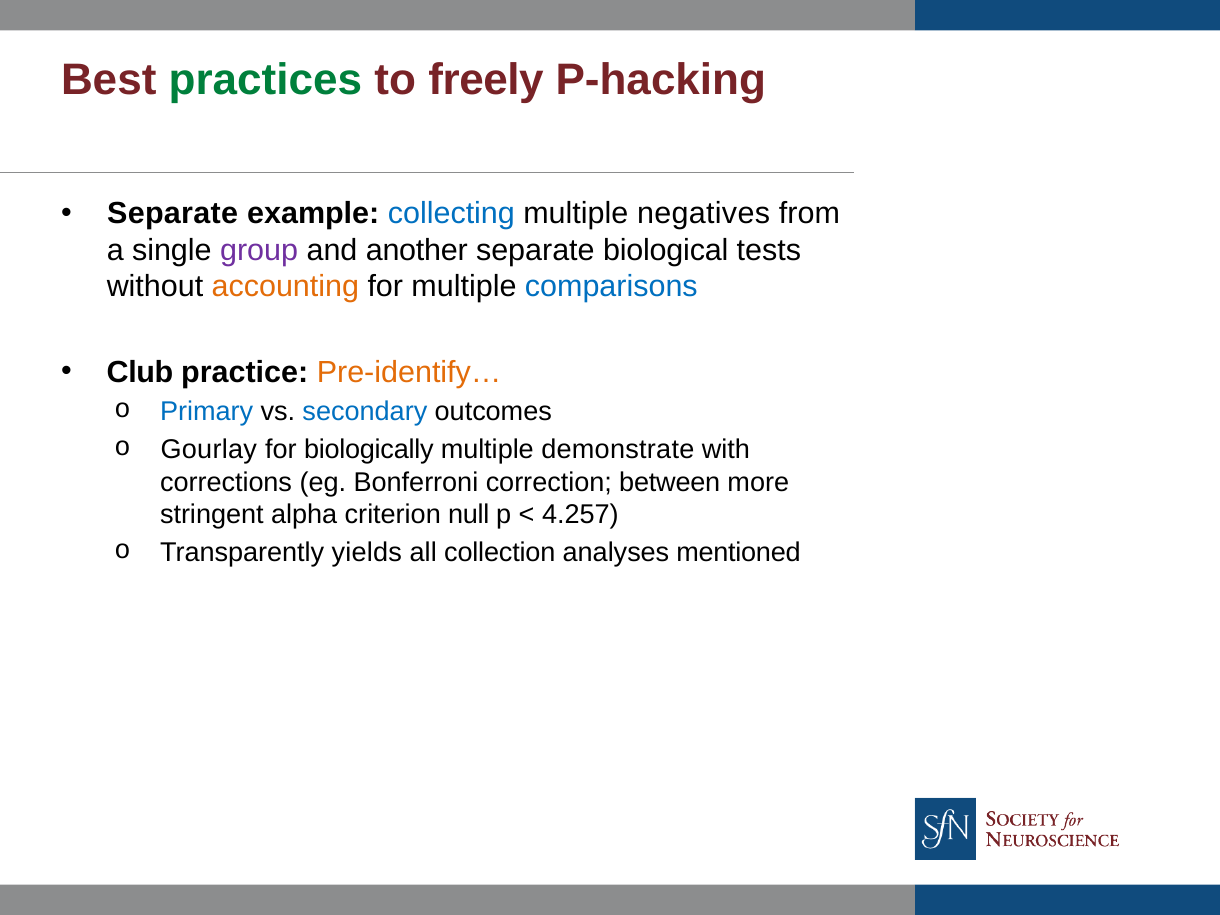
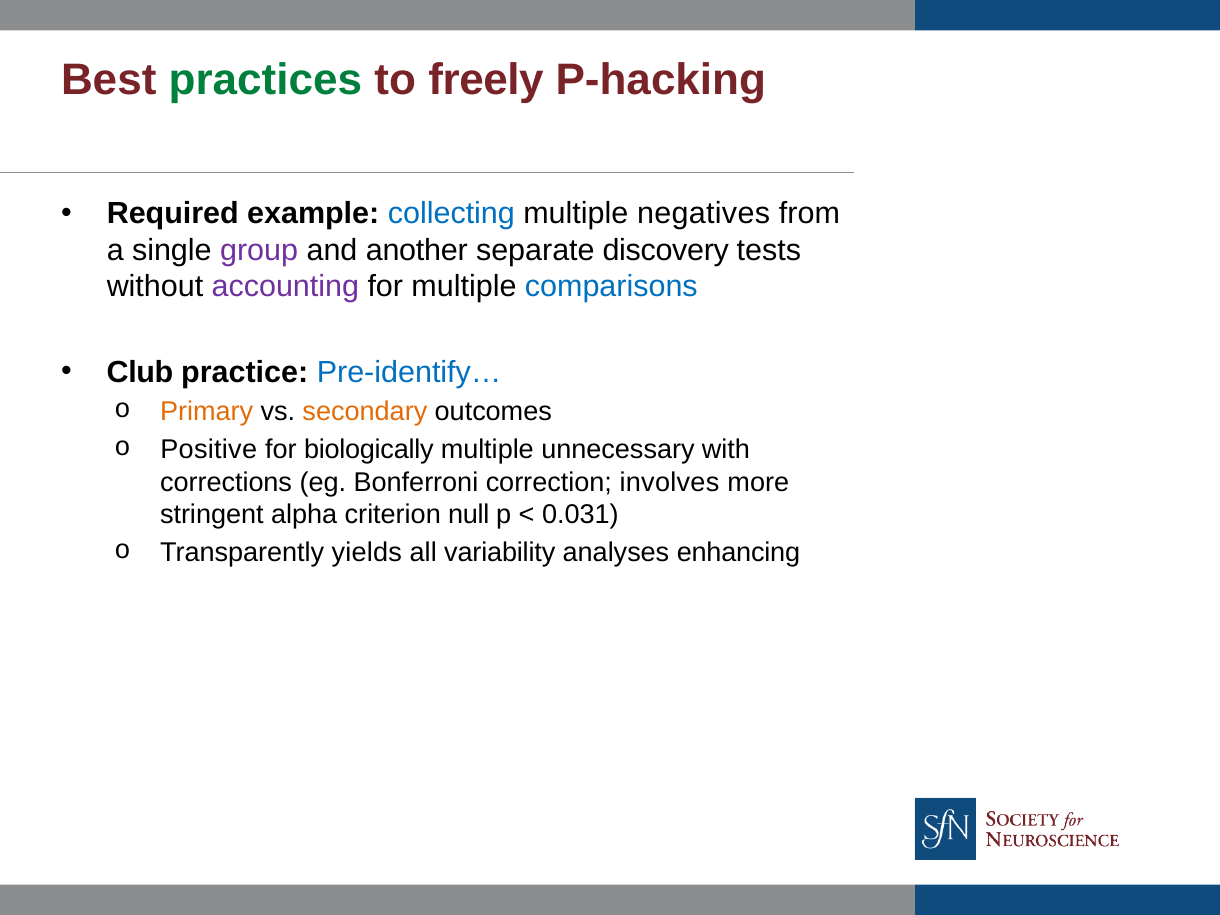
Separate at (173, 214): Separate -> Required
biological: biological -> discovery
accounting colour: orange -> purple
Pre-identify… colour: orange -> blue
Primary colour: blue -> orange
secondary colour: blue -> orange
Gourlay: Gourlay -> Positive
demonstrate: demonstrate -> unnecessary
between: between -> involves
4.257: 4.257 -> 0.031
collection: collection -> variability
mentioned: mentioned -> enhancing
